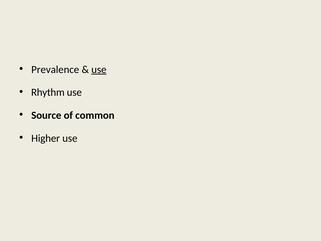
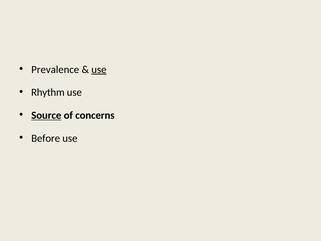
Source underline: none -> present
common: common -> concerns
Higher: Higher -> Before
